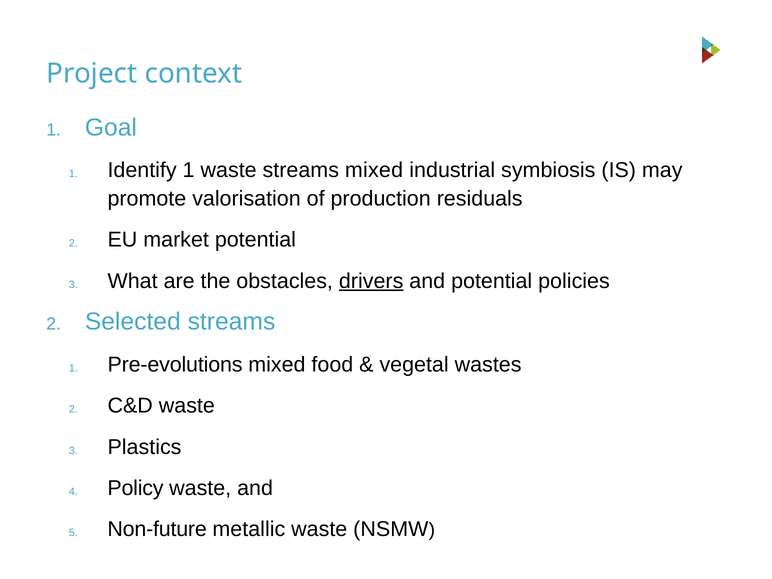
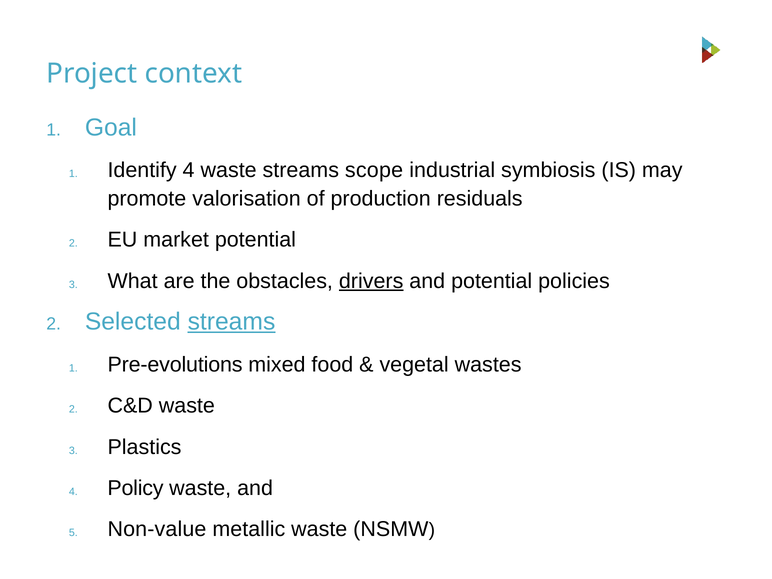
Identify 1: 1 -> 4
streams mixed: mixed -> scope
streams at (231, 322) underline: none -> present
Non-future: Non-future -> Non-value
